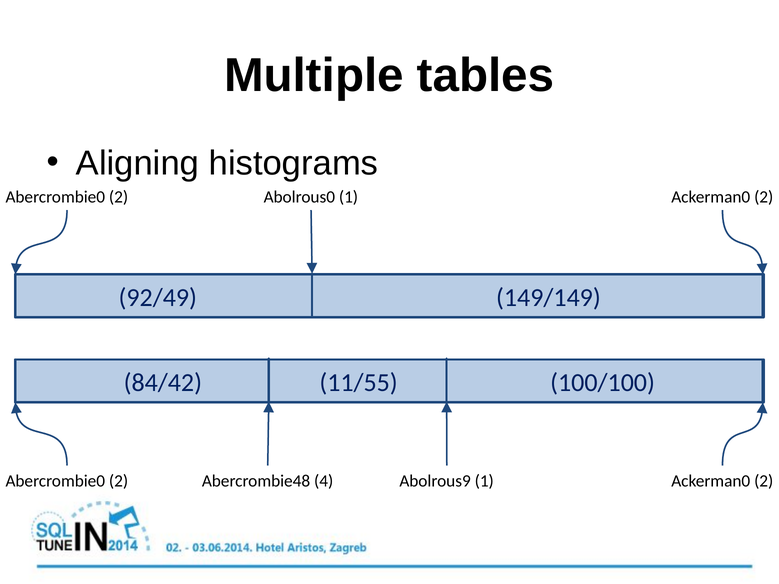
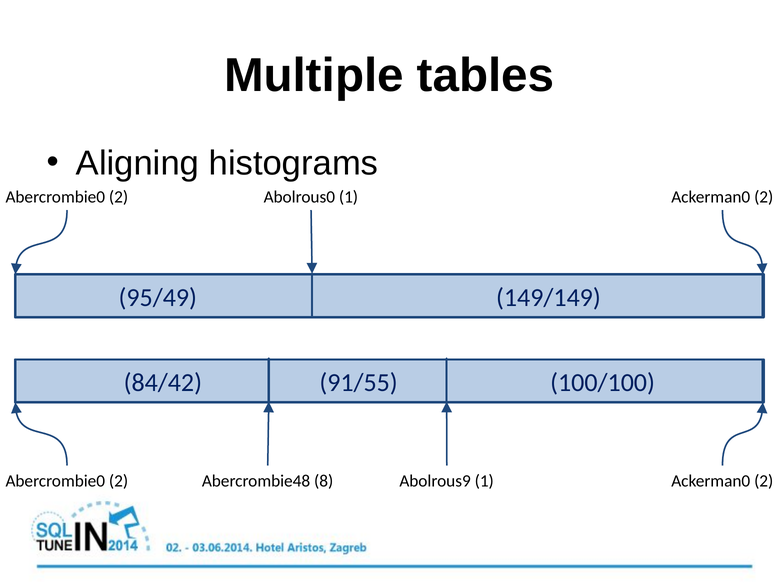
92/49: 92/49 -> 95/49
11/55: 11/55 -> 91/55
4: 4 -> 8
